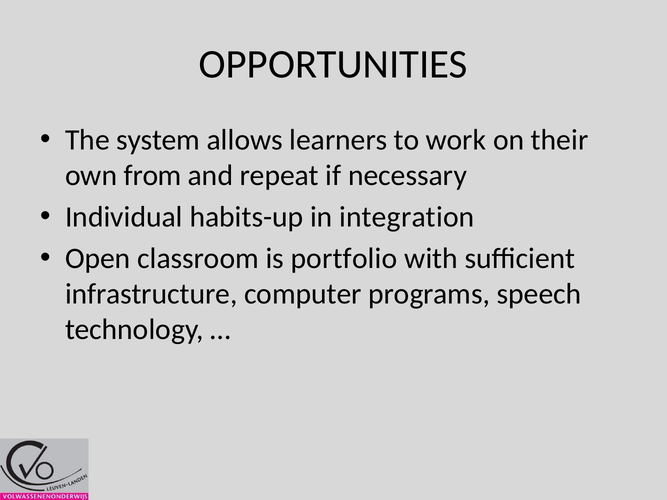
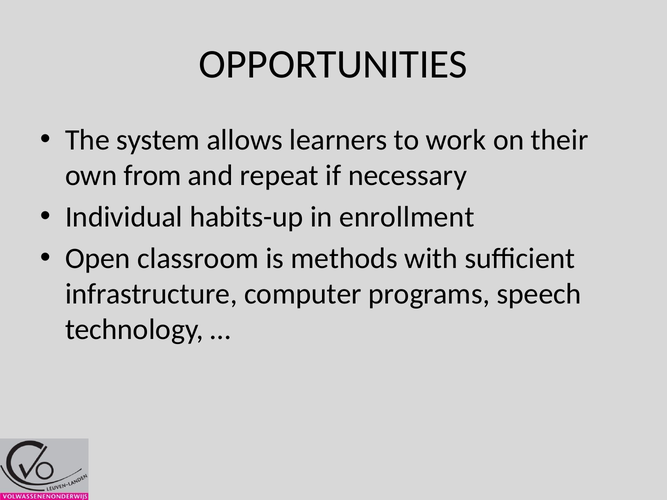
integration: integration -> enrollment
portfolio: portfolio -> methods
